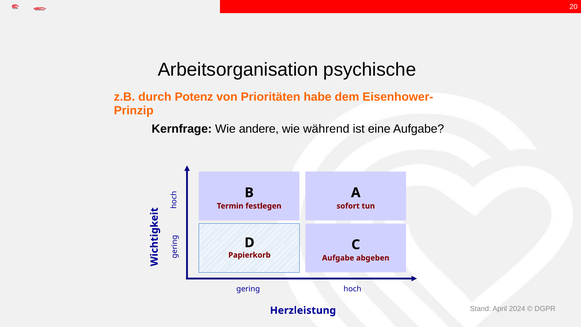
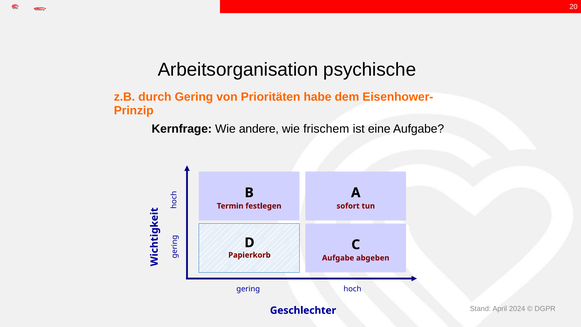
durch Potenz: Potenz -> Gering
während: während -> frischem
Herzleistung: Herzleistung -> Geschlechter
